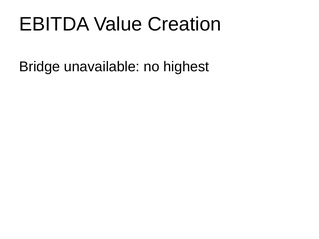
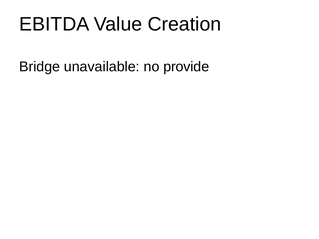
highest: highest -> provide
